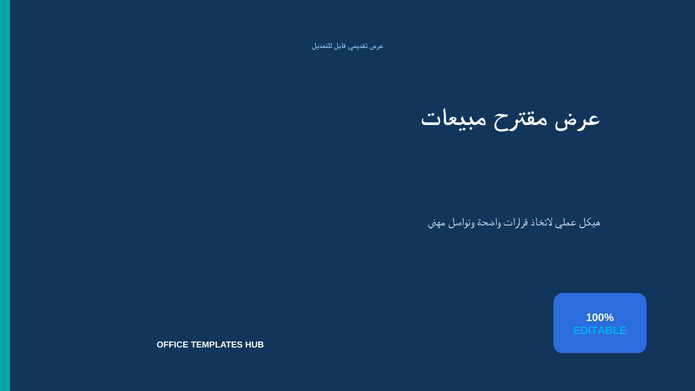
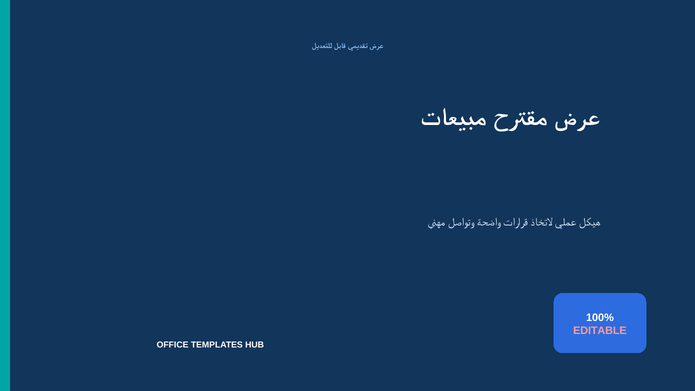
EDITABLE colour: light blue -> pink
